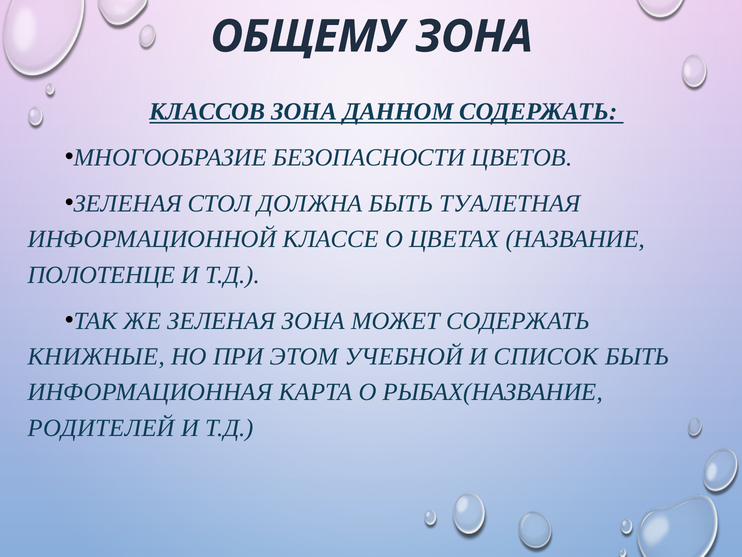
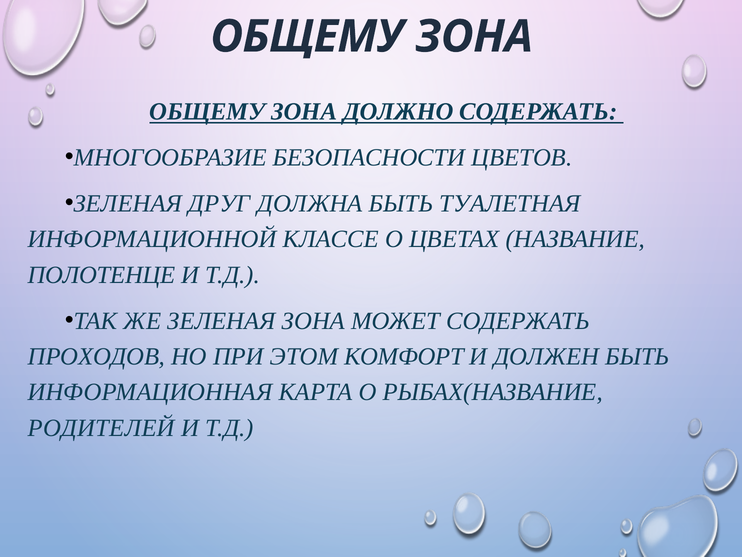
КЛАССОВ at (207, 112): КЛАССОВ -> ОБЩЕМУ
ДАННОМ: ДАННОМ -> ДОЛЖНО
СТОЛ: СТОЛ -> ДРУГ
КНИЖНЫЕ: КНИЖНЫЕ -> ПРОХОДОВ
УЧЕБНОЙ: УЧЕБНОЙ -> КОМФОРТ
СПИСОК: СПИСОК -> ДОЛЖЕН
